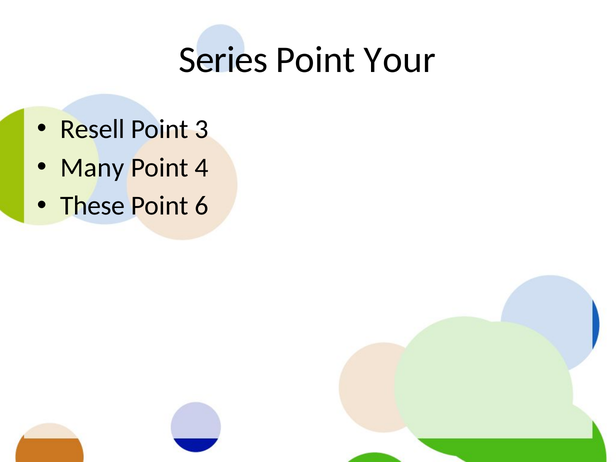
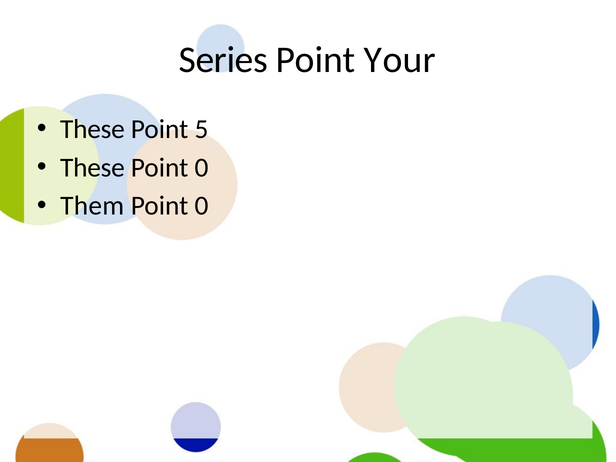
Resell at (92, 129): Resell -> These
3: 3 -> 5
Many at (92, 168): Many -> These
4 at (201, 168): 4 -> 0
These: These -> Them
6 at (201, 206): 6 -> 0
